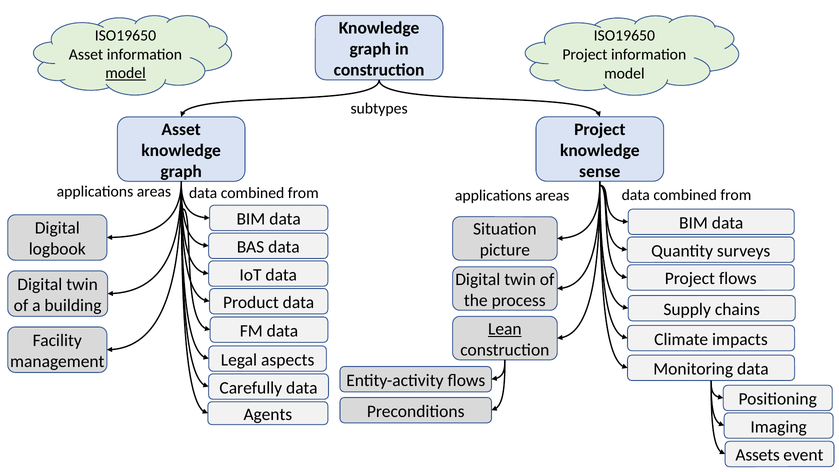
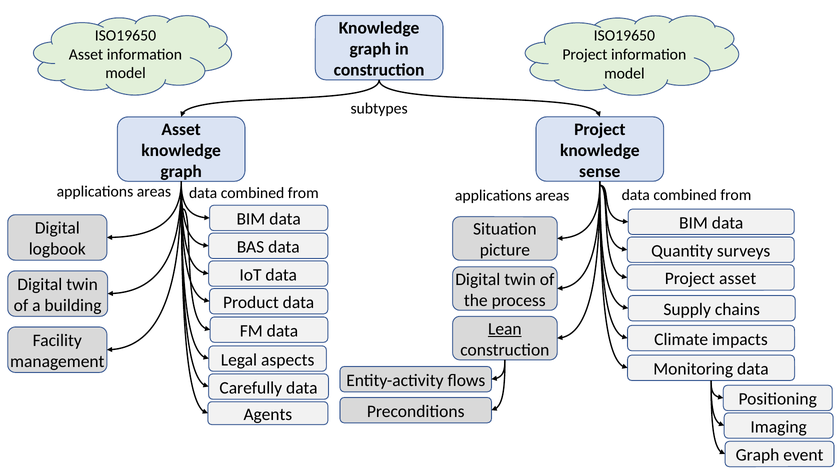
model at (126, 73) underline: present -> none
Project flows: flows -> asset
Assets at (758, 455): Assets -> Graph
